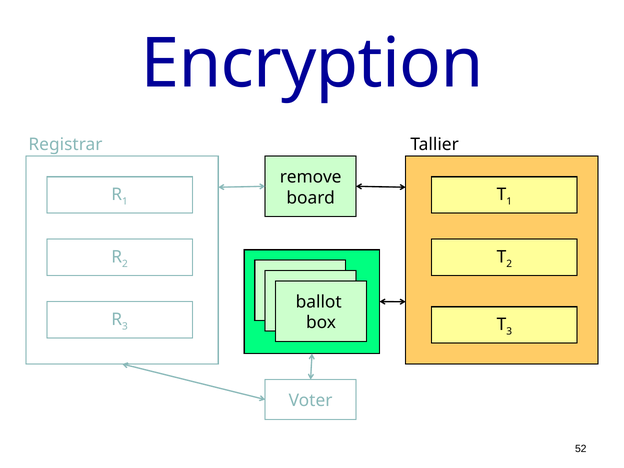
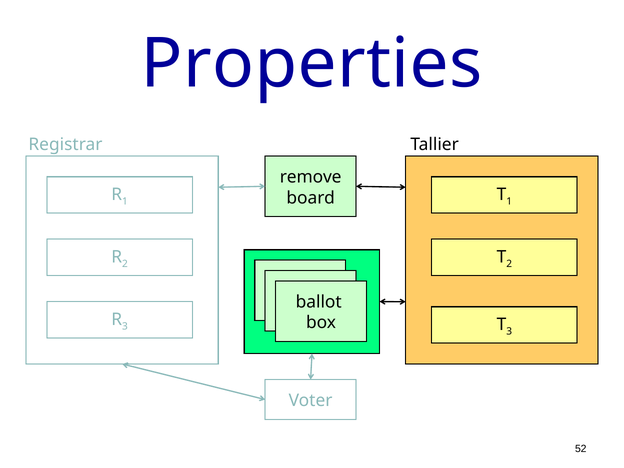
Encryption: Encryption -> Properties
